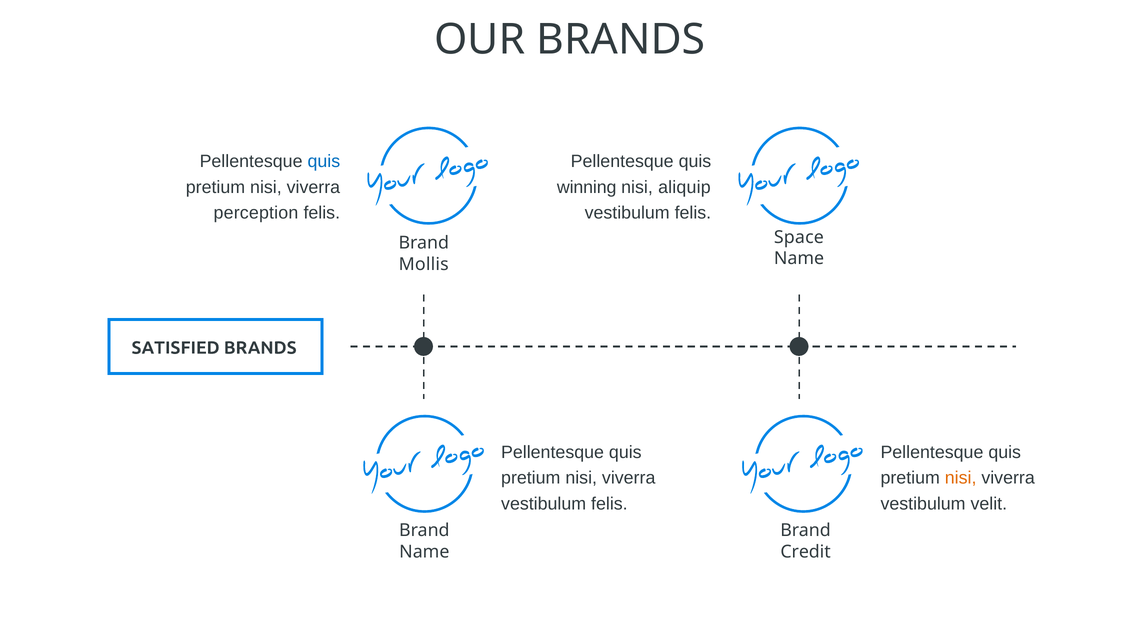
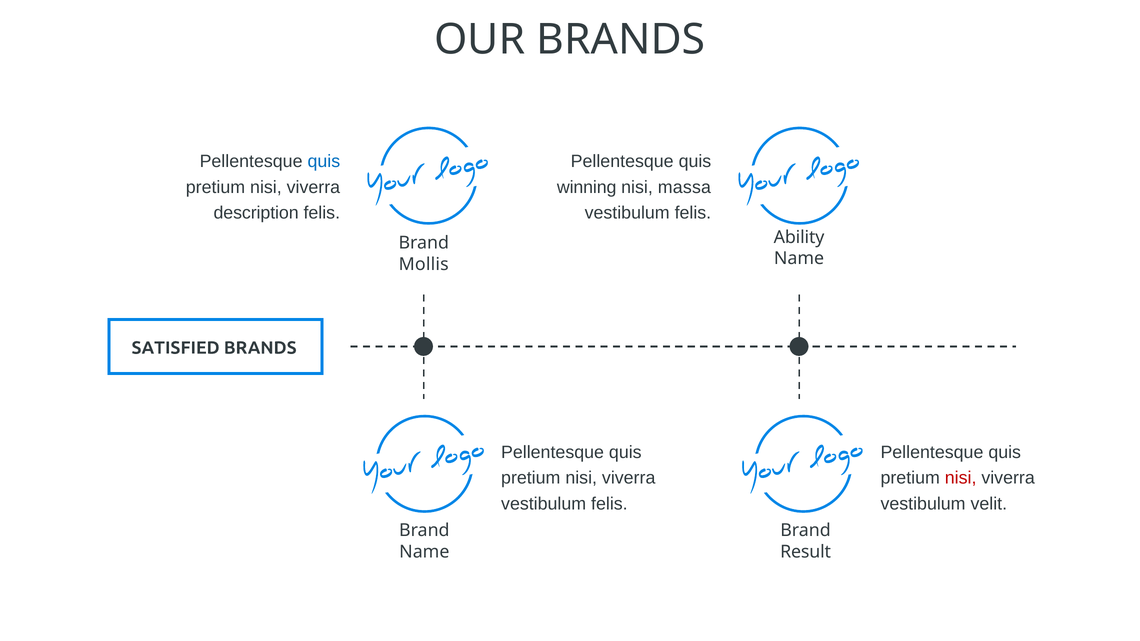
aliquip: aliquip -> massa
perception: perception -> description
Space: Space -> Ability
nisi at (961, 478) colour: orange -> red
Credit: Credit -> Result
